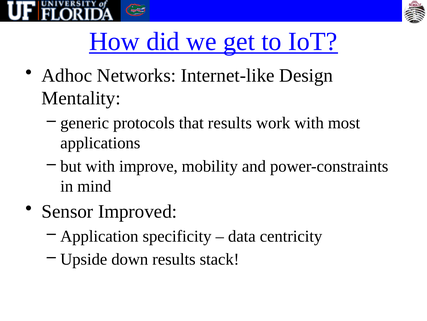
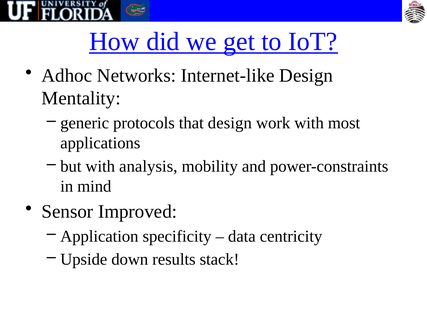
that results: results -> design
improve: improve -> analysis
